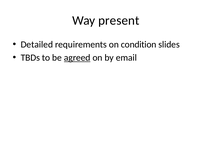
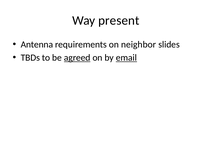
Detailed: Detailed -> Antenna
condition: condition -> neighbor
email underline: none -> present
